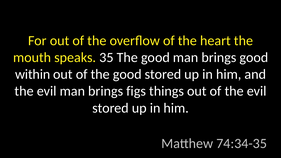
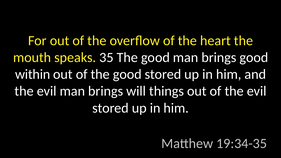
figs: figs -> will
74:34-35: 74:34-35 -> 19:34-35
